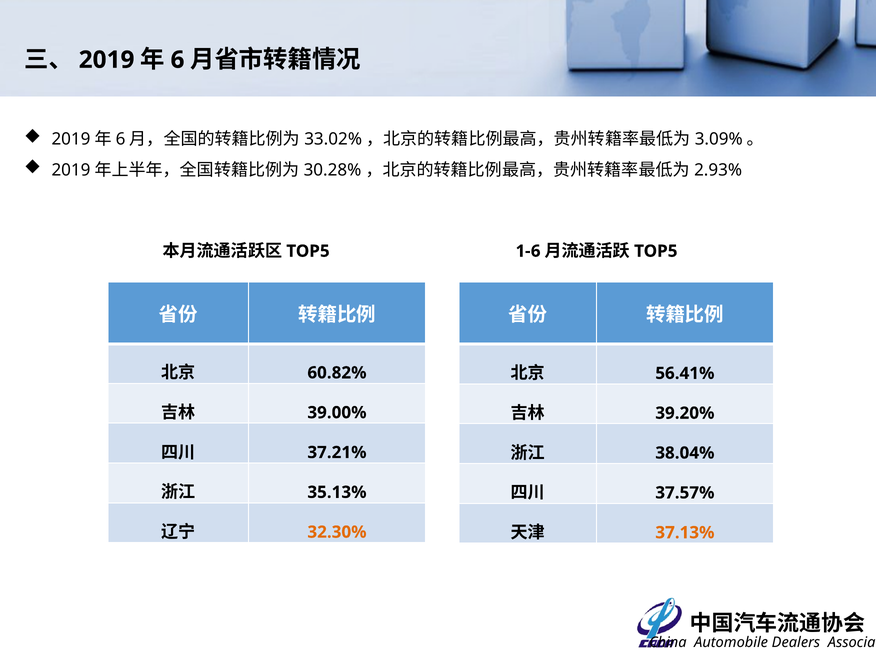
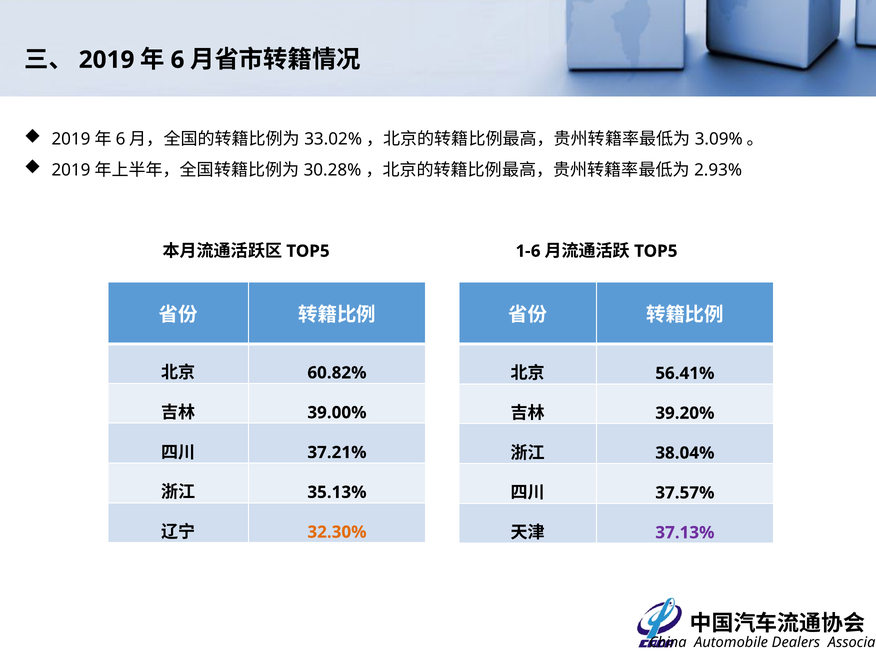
37.13% colour: orange -> purple
